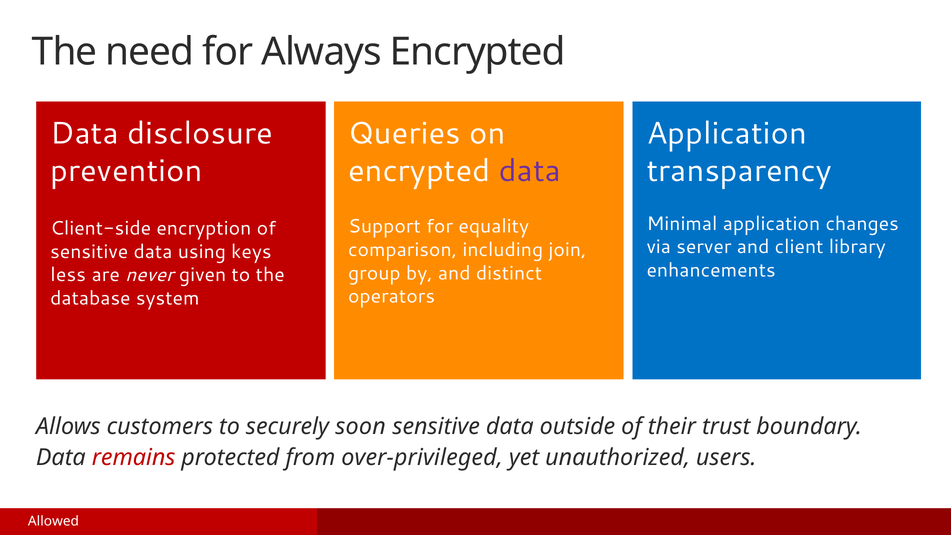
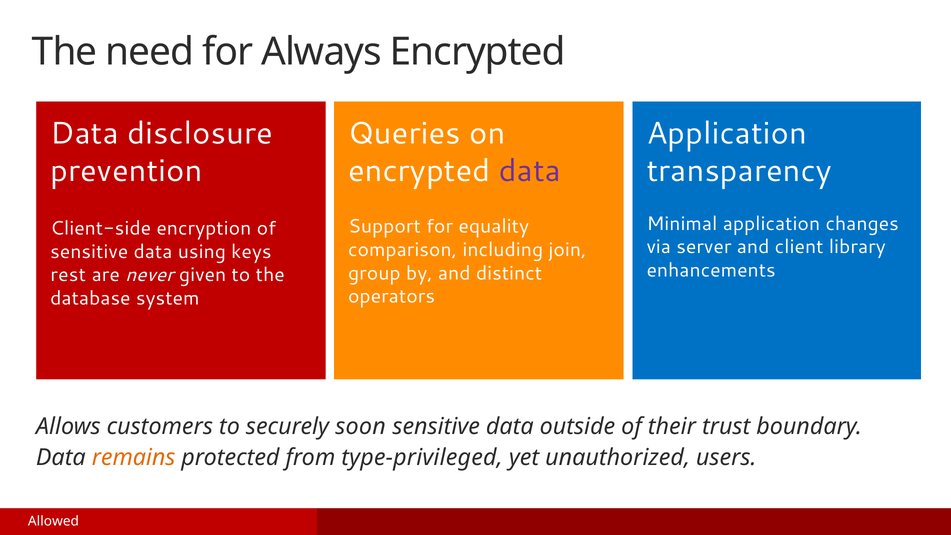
less: less -> rest
remains colour: red -> orange
over-privileged: over-privileged -> type-privileged
